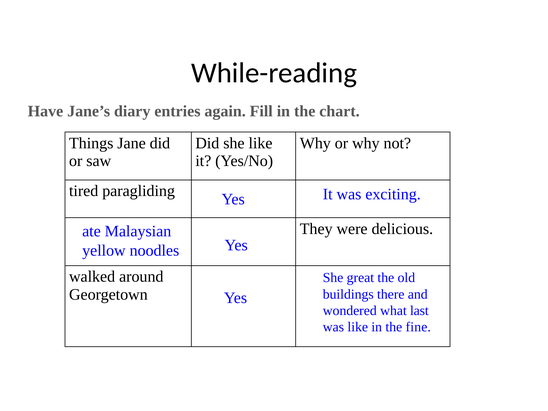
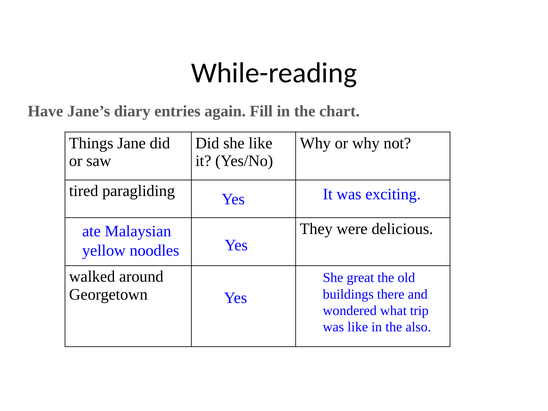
last: last -> trip
fine: fine -> also
